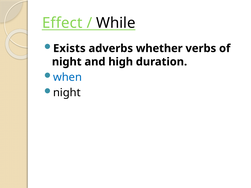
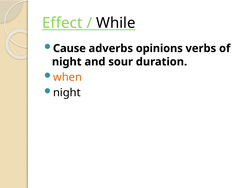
Exists: Exists -> Cause
whether: whether -> opinions
high: high -> sour
when colour: blue -> orange
